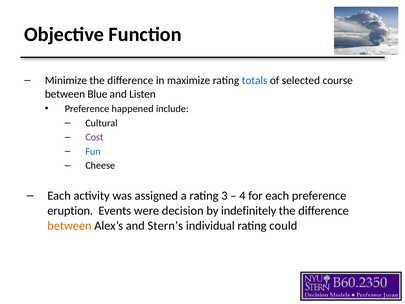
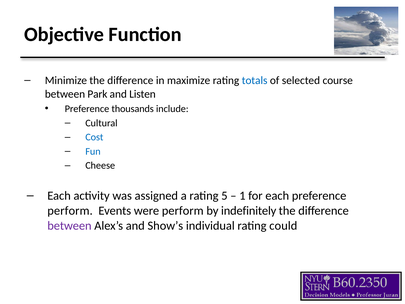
Blue: Blue -> Park
happened: happened -> thousands
Cost colour: purple -> blue
3: 3 -> 5
4: 4 -> 1
eruption at (70, 211): eruption -> perform
were decision: decision -> perform
between at (69, 225) colour: orange -> purple
Stern’s: Stern’s -> Show’s
